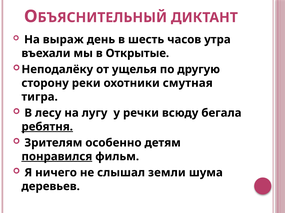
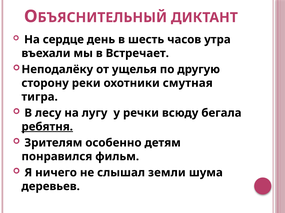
выраж: выраж -> сердце
Открытые: Открытые -> Встречает
понравился underline: present -> none
